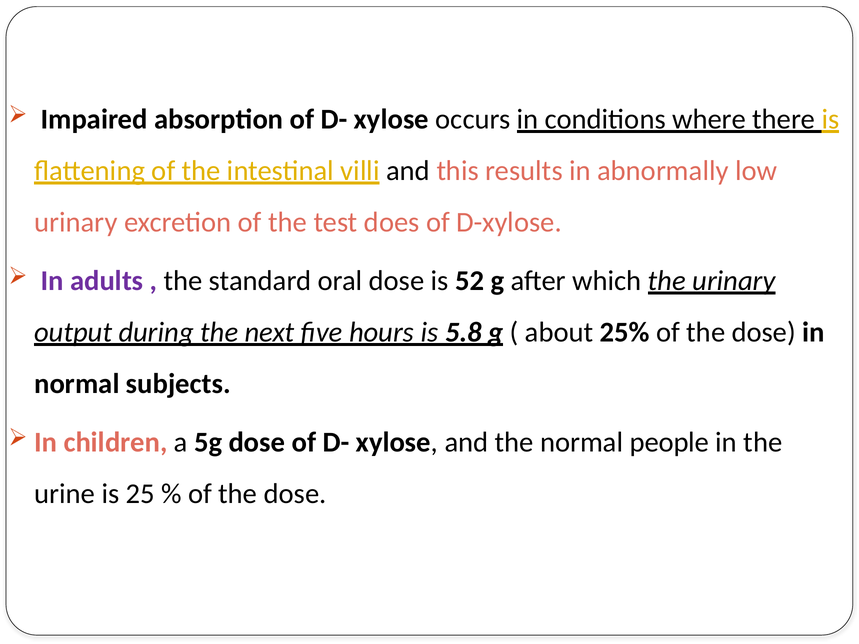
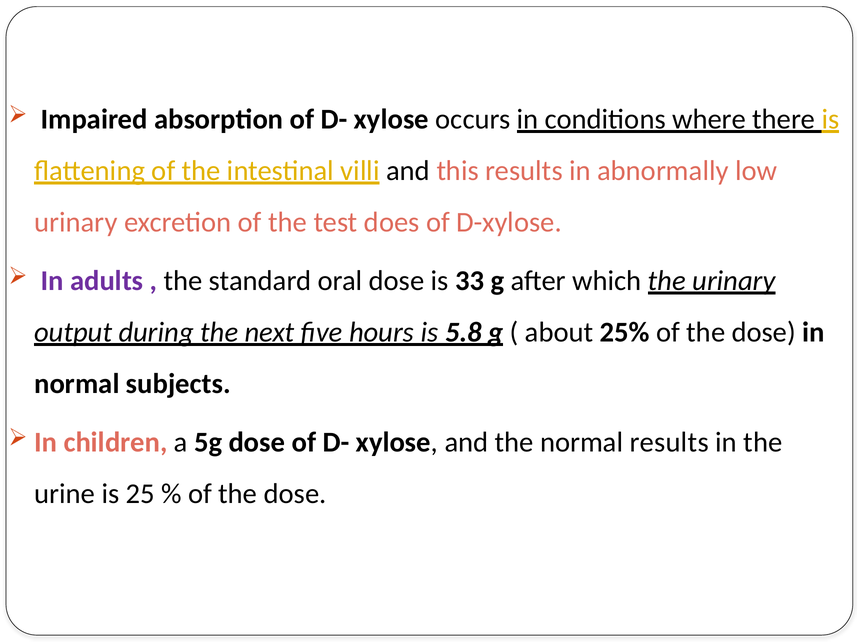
52: 52 -> 33
normal people: people -> results
